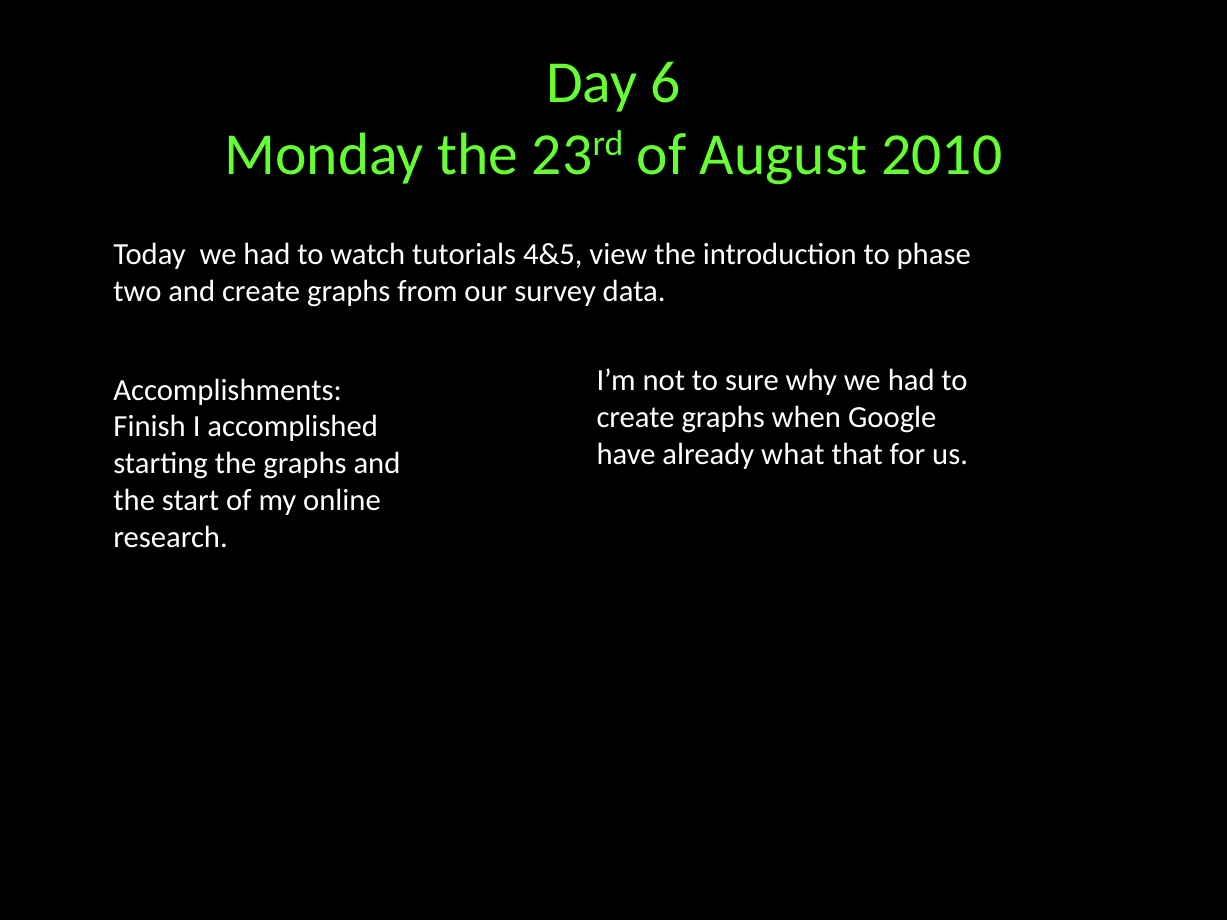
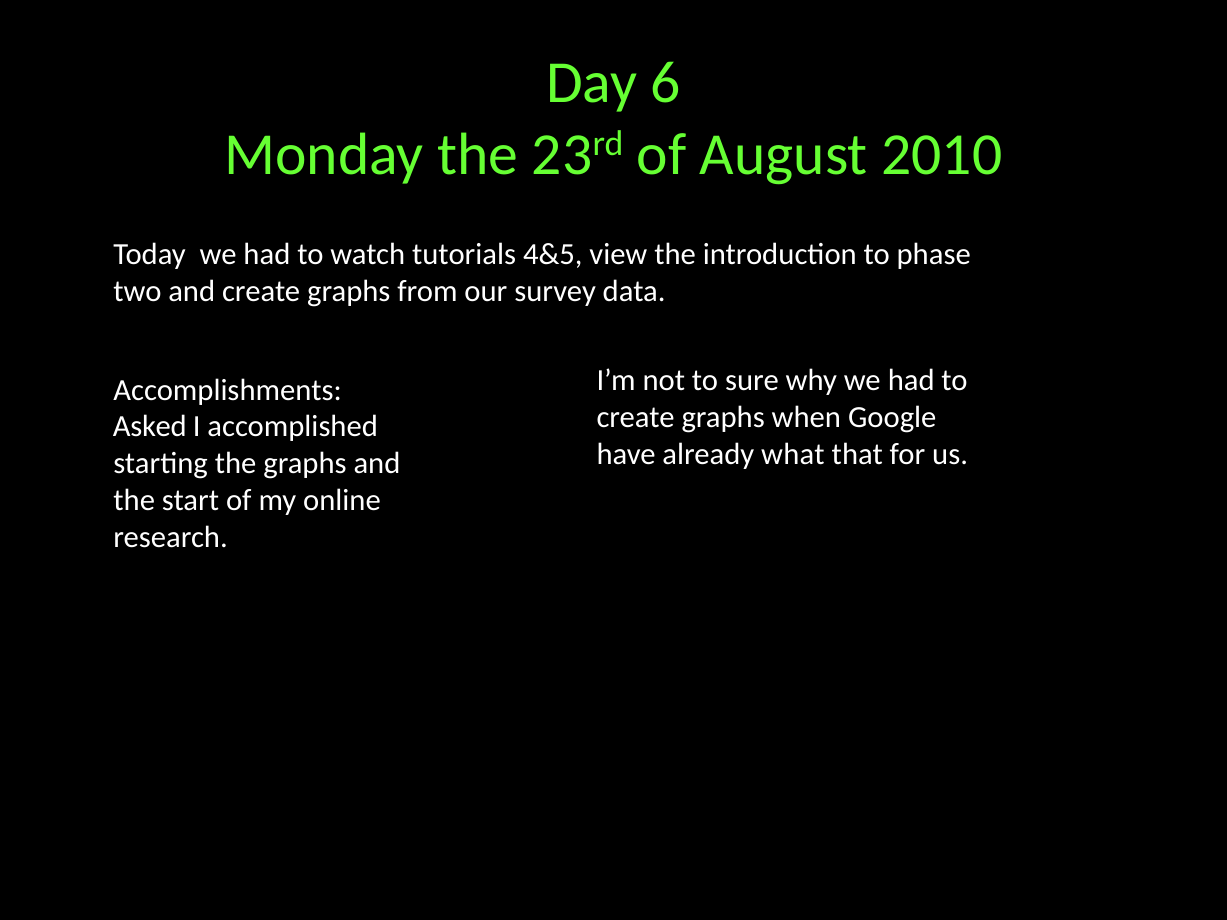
Finish: Finish -> Asked
